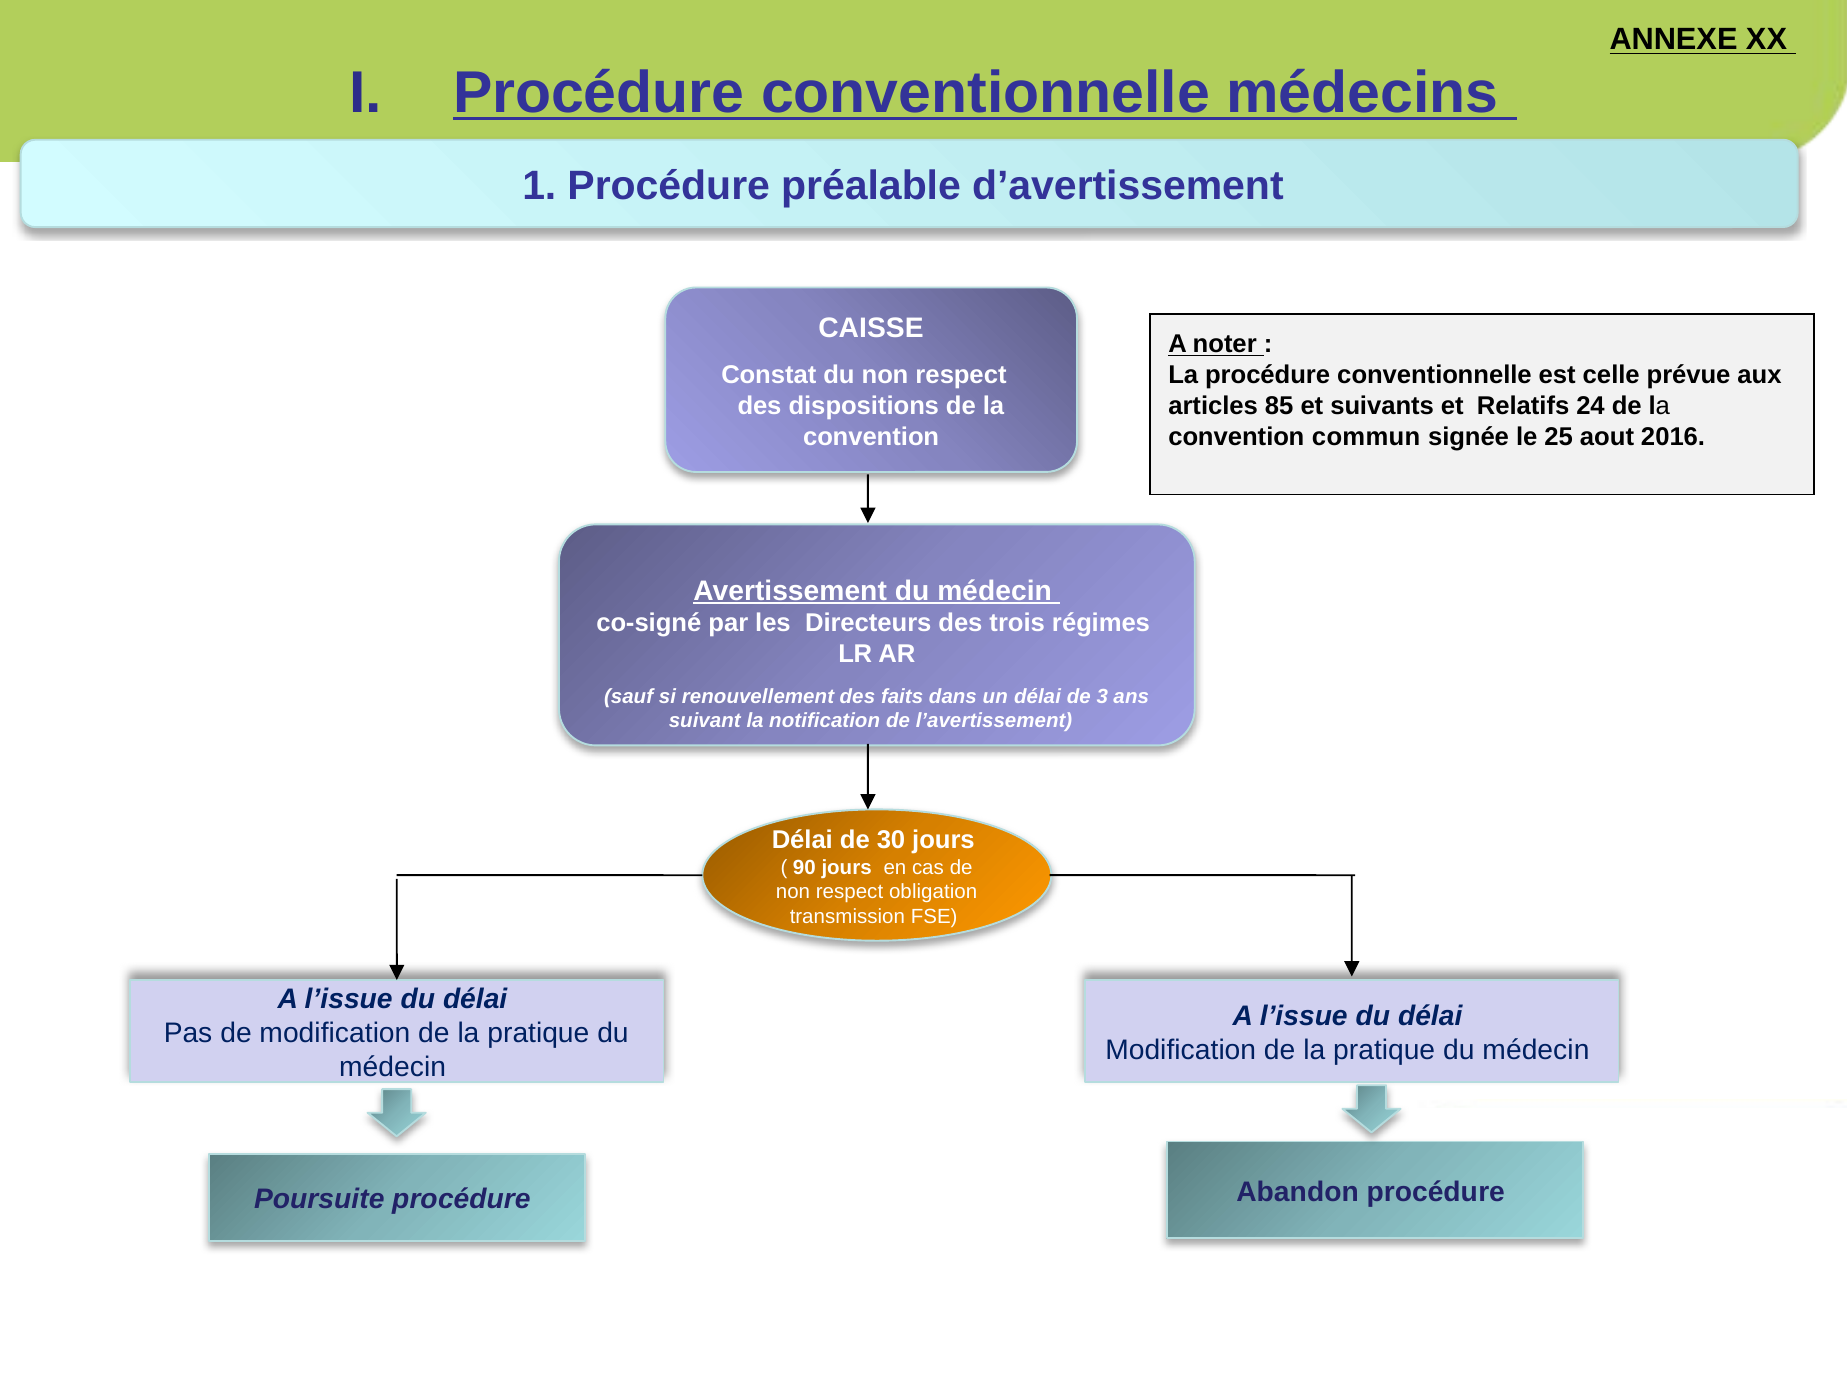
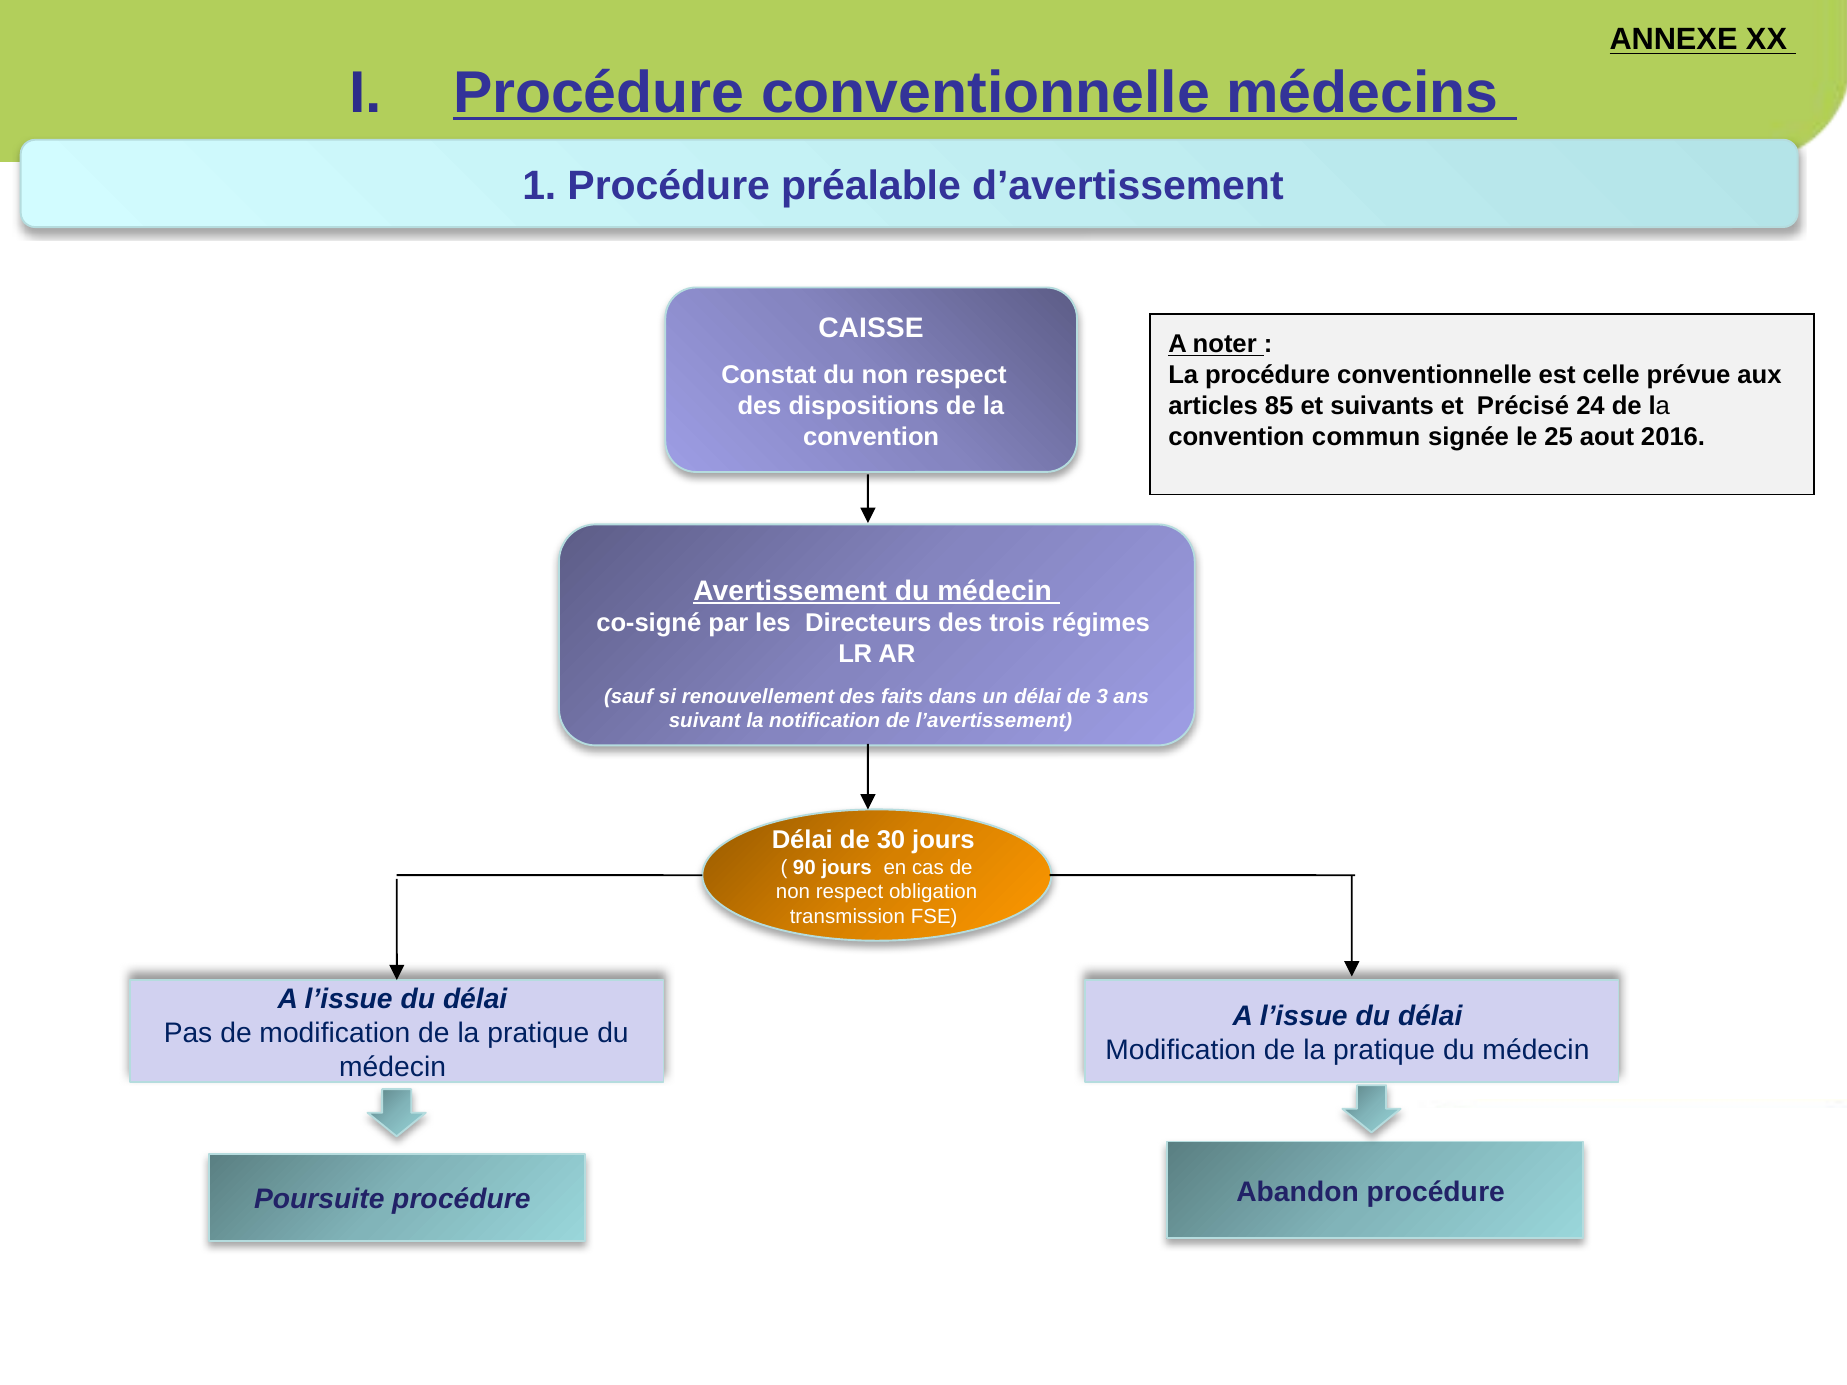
Relatifs: Relatifs -> Précisé
